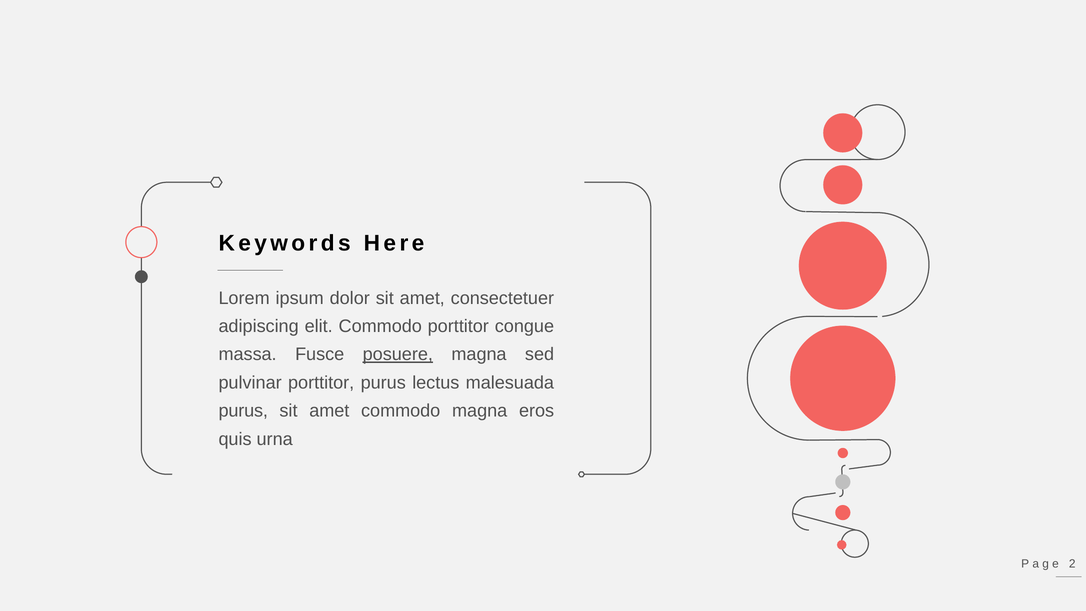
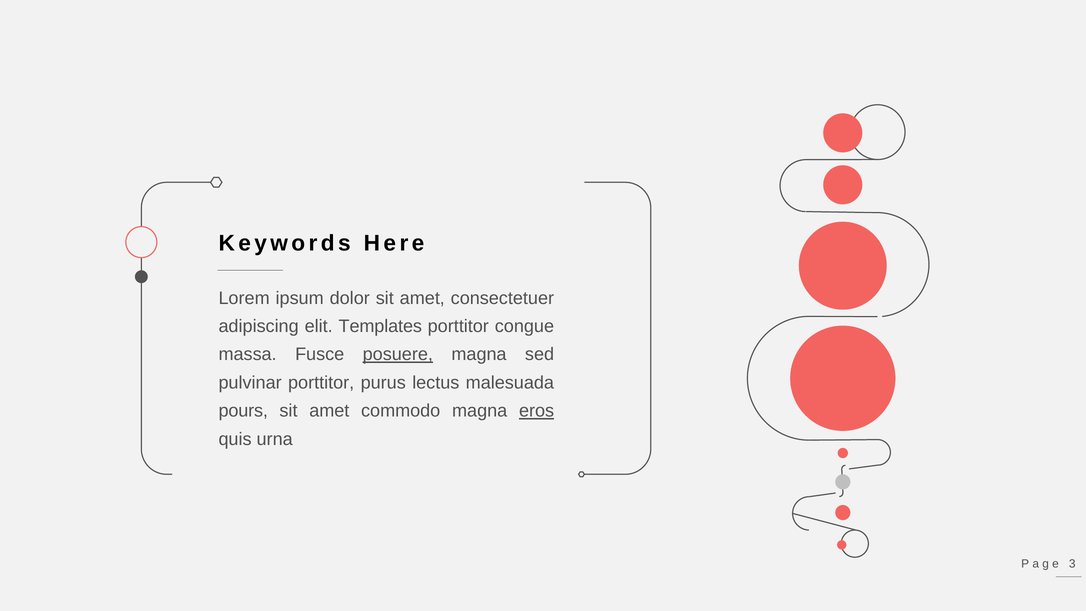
elit Commodo: Commodo -> Templates
purus at (243, 411): purus -> pours
eros underline: none -> present
2: 2 -> 3
